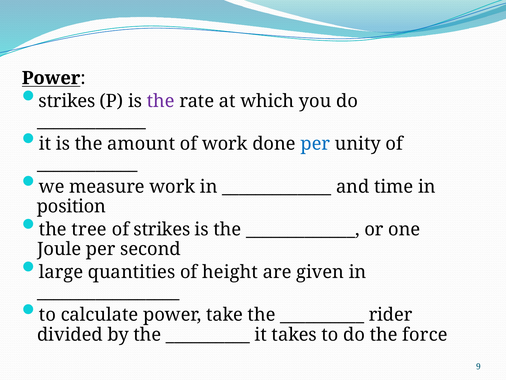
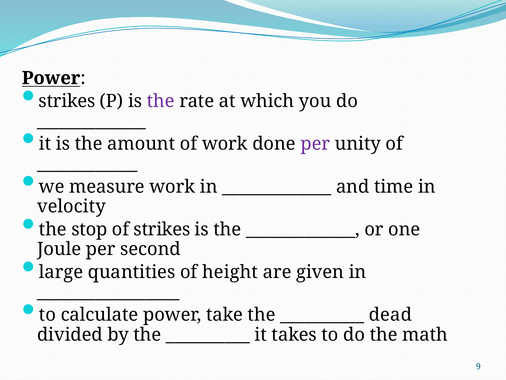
per at (315, 144) colour: blue -> purple
position: position -> velocity
tree: tree -> stop
rider: rider -> dead
force: force -> math
